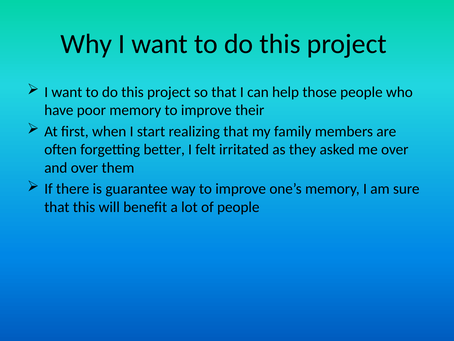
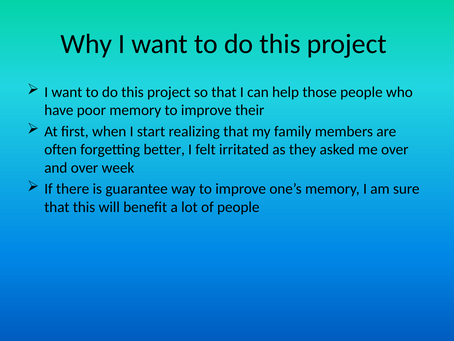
them: them -> week
